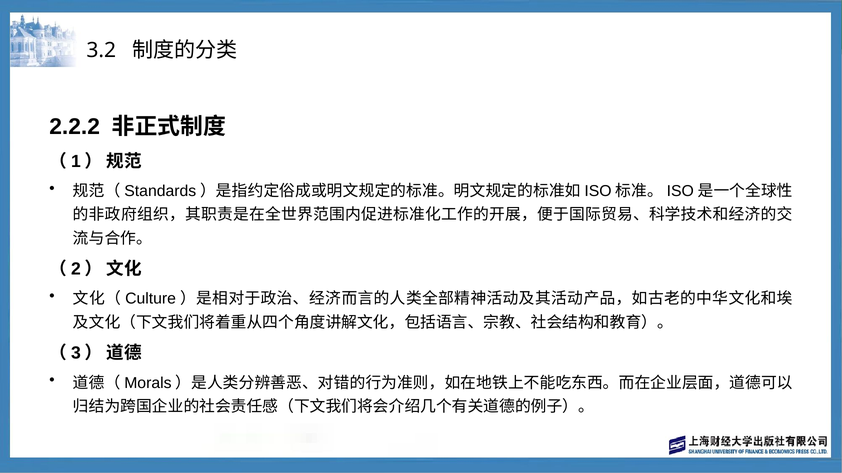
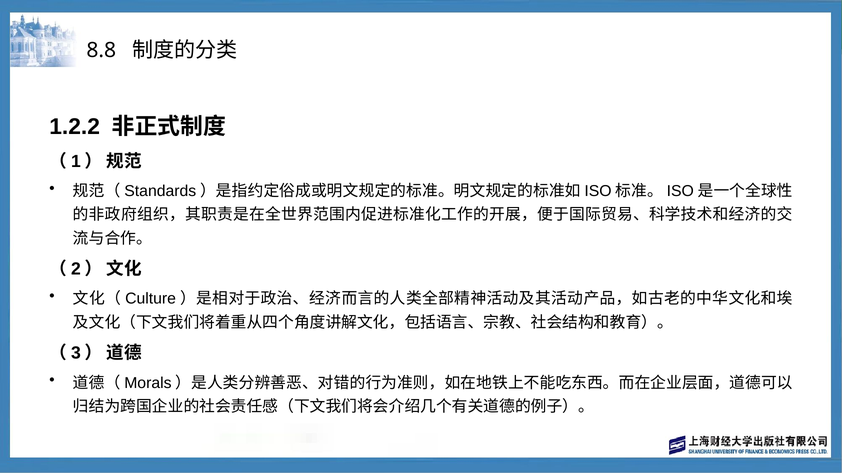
3.2: 3.2 -> 8.8
2.2.2: 2.2.2 -> 1.2.2
